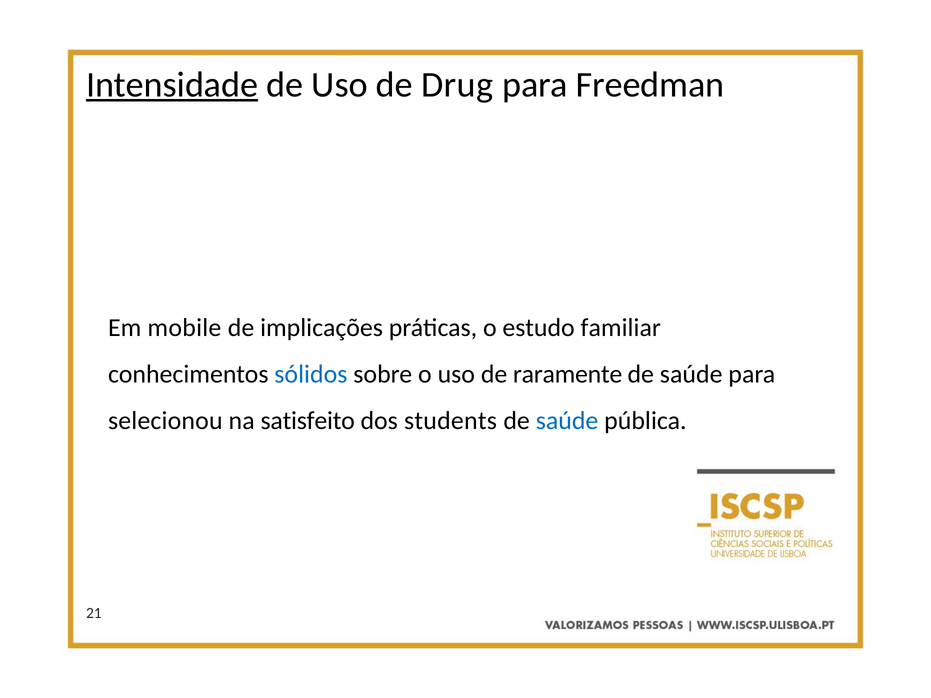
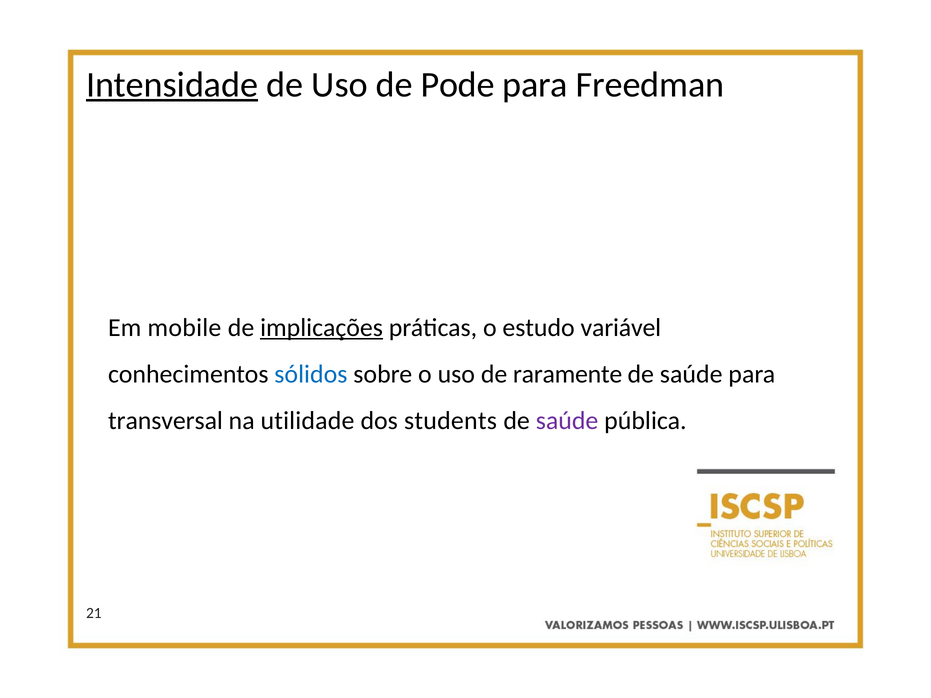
Drug: Drug -> Pode
implicações underline: none -> present
familiar: familiar -> variável
selecionou: selecionou -> transversal
satisfeito: satisfeito -> utilidade
saúde at (567, 421) colour: blue -> purple
